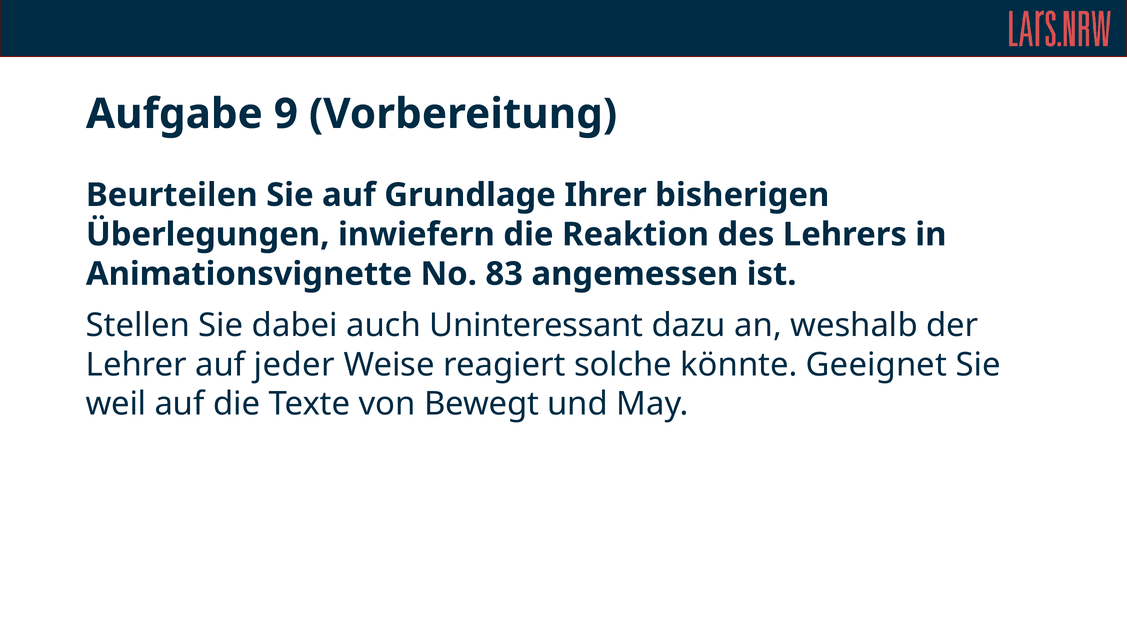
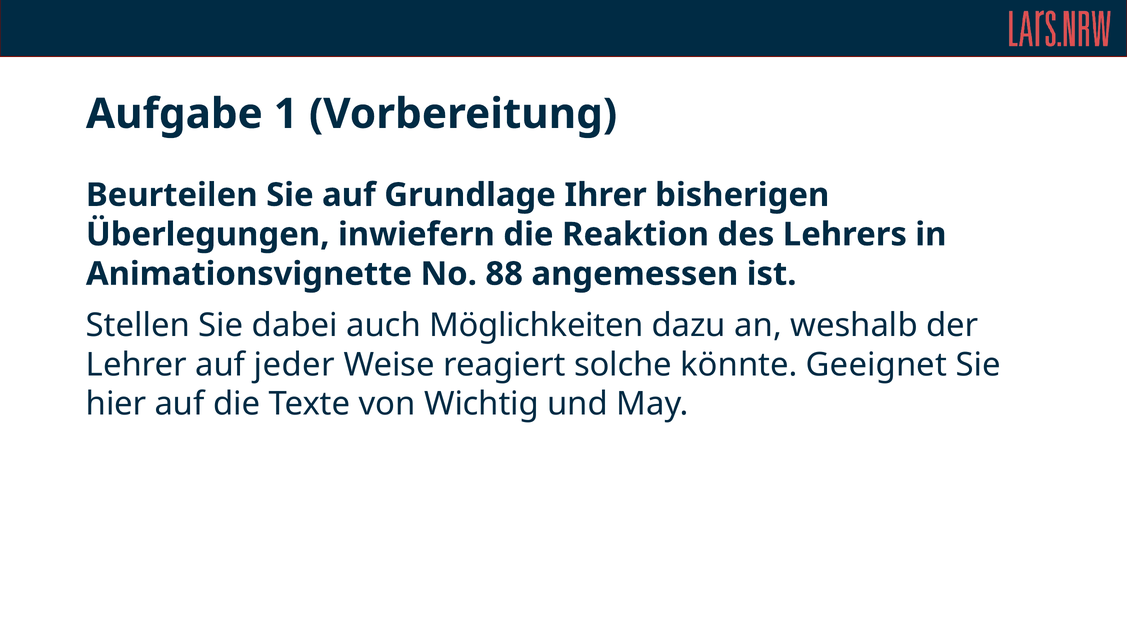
9: 9 -> 1
83: 83 -> 88
Uninteressant: Uninteressant -> Möglichkeiten
weil: weil -> hier
Bewegt: Bewegt -> Wichtig
